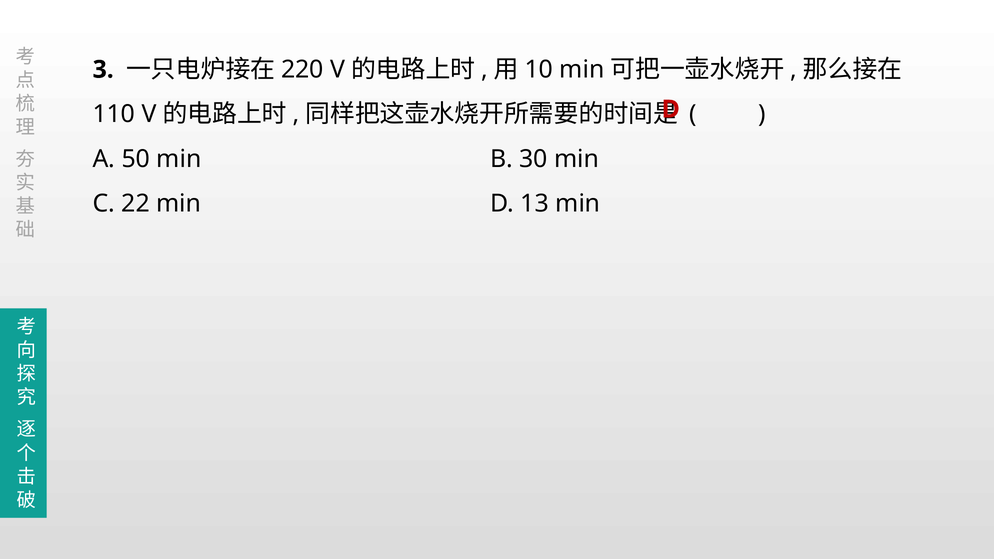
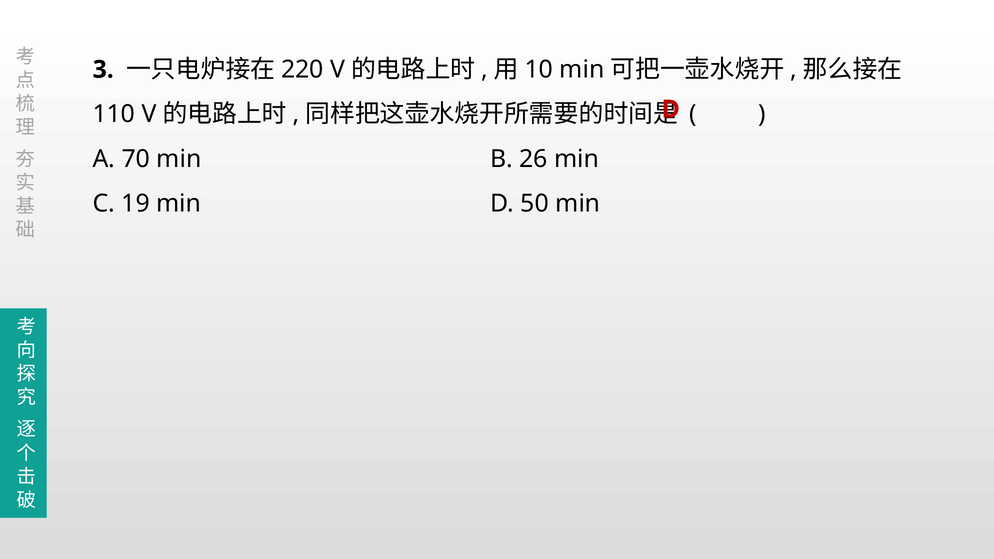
50: 50 -> 70
30: 30 -> 26
22: 22 -> 19
13: 13 -> 50
